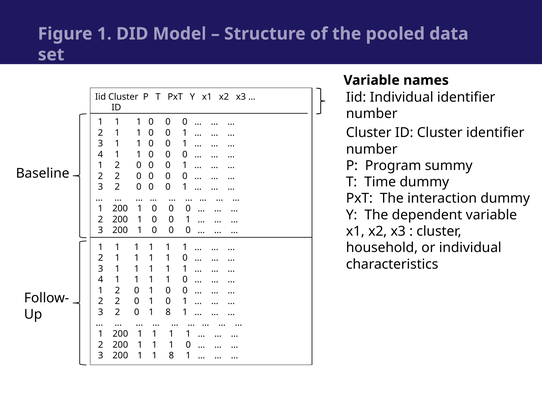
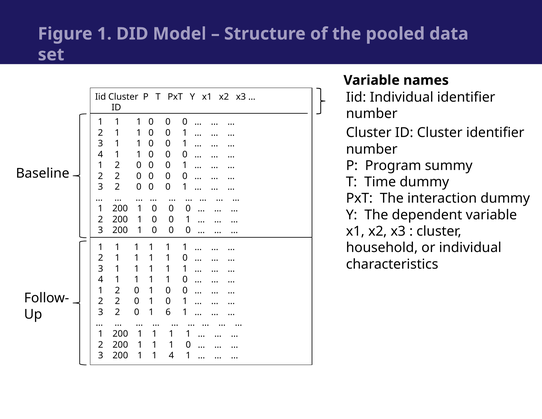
0 1 8: 8 -> 6
1 1 8: 8 -> 4
